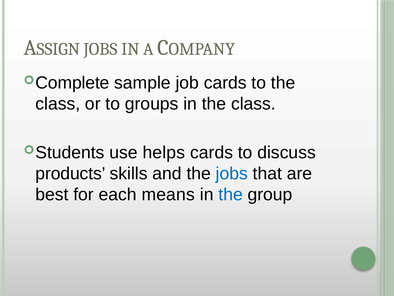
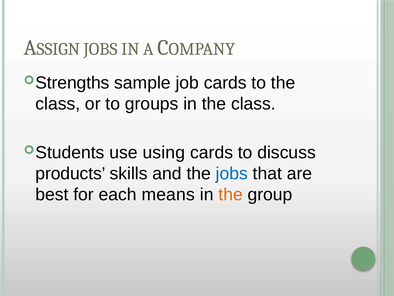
Complete: Complete -> Strengths
helps: helps -> using
the at (231, 194) colour: blue -> orange
